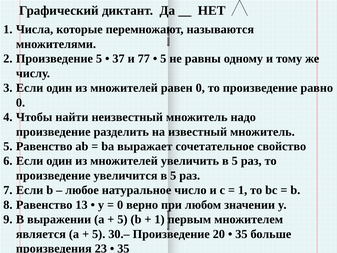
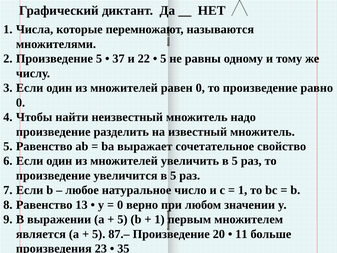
77: 77 -> 22
30.–: 30.– -> 87.–
35 at (241, 234): 35 -> 11
